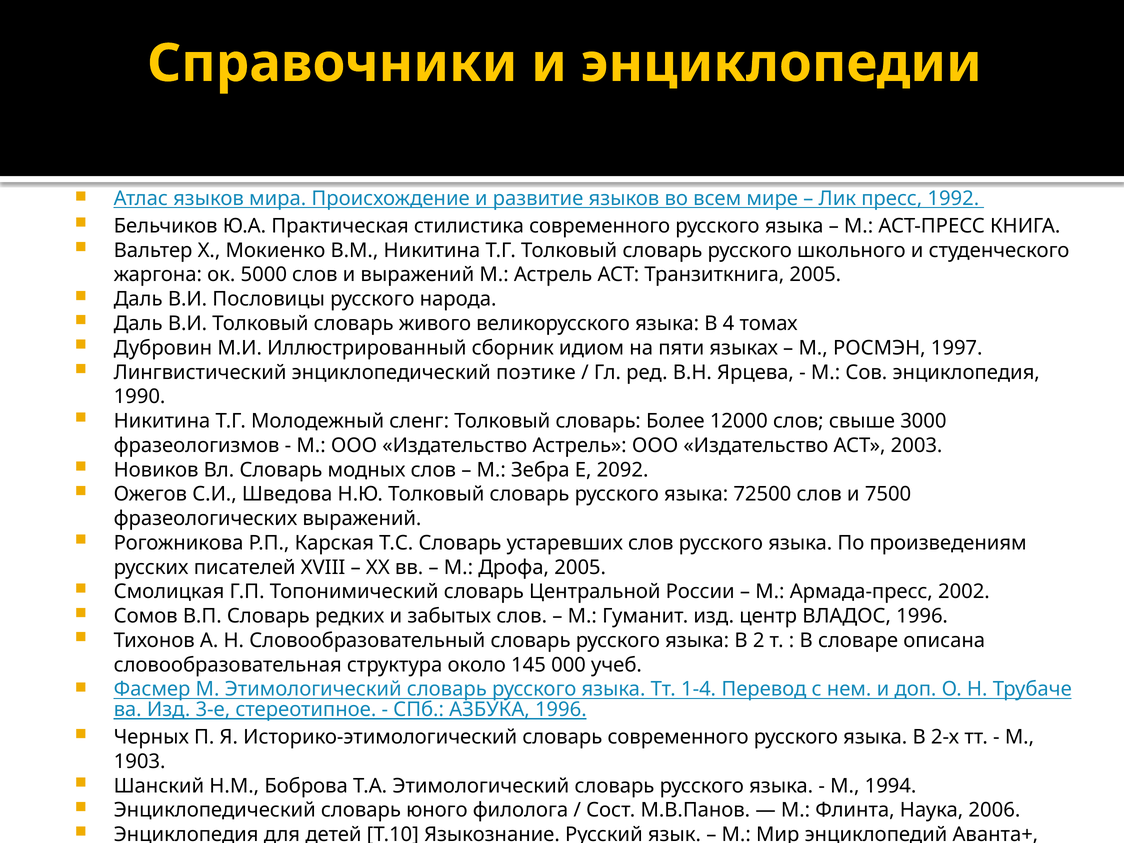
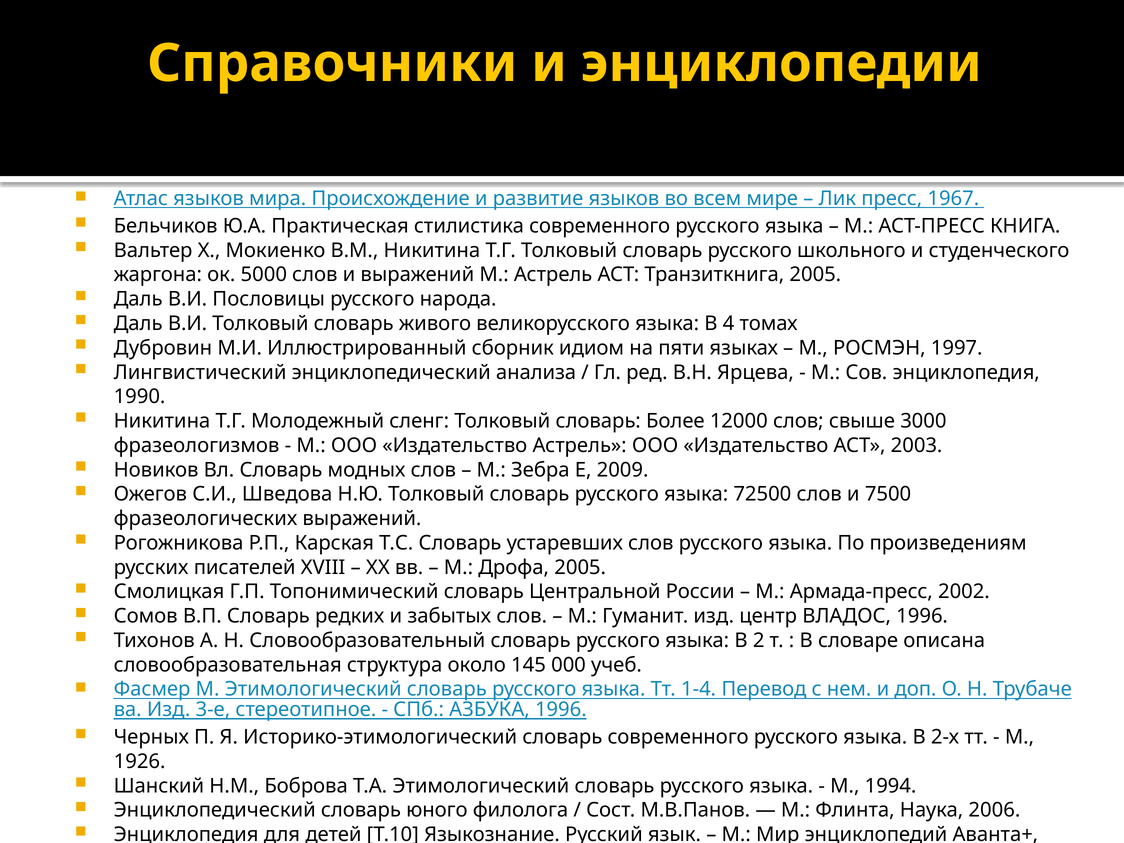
1992: 1992 -> 1967
поэтике: поэтике -> анализа
2092: 2092 -> 2009
1903: 1903 -> 1926
